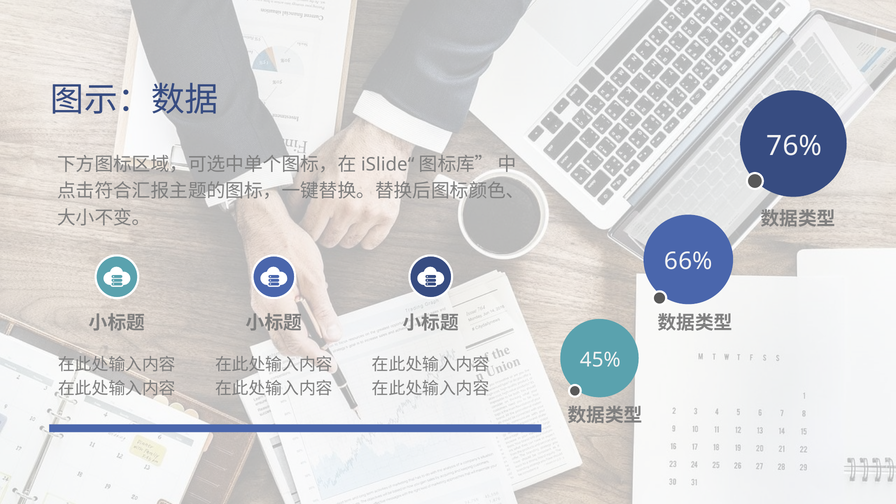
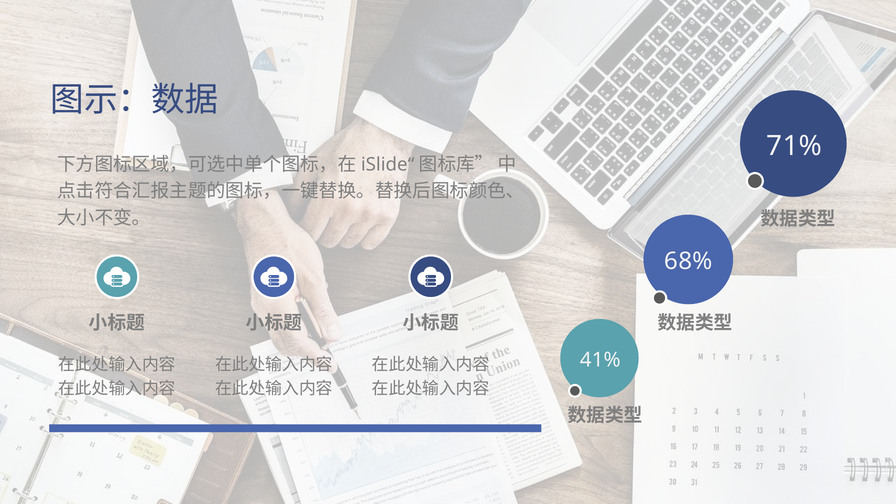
7 6%: 6% -> 1%
6 6%: 6% -> 8%
4 5%: 5% -> 1%
